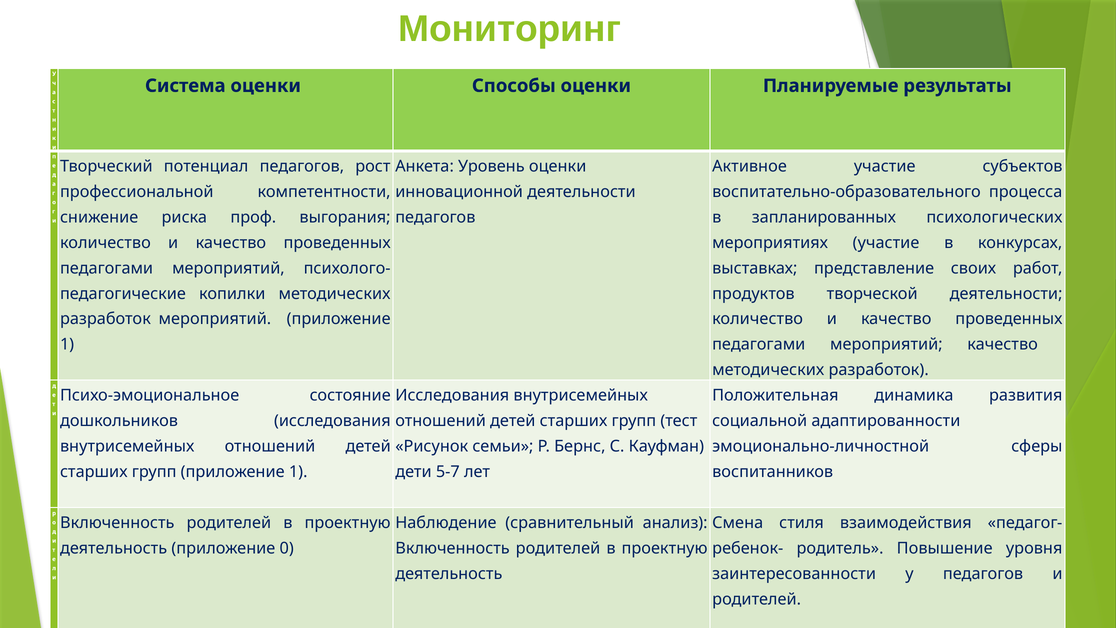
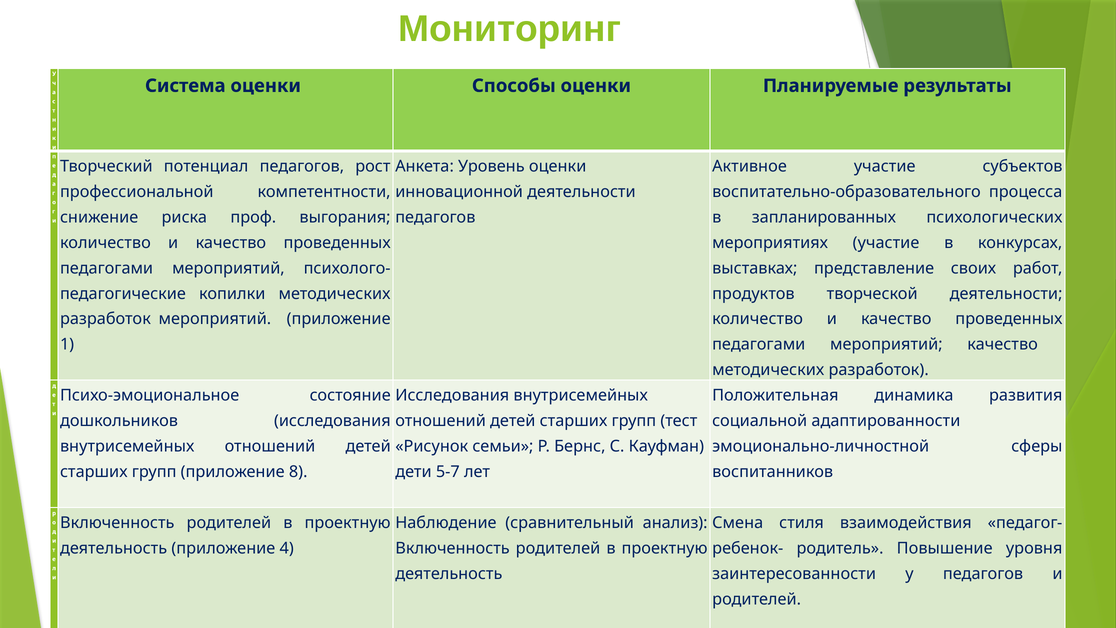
групп приложение 1: 1 -> 8
0: 0 -> 4
